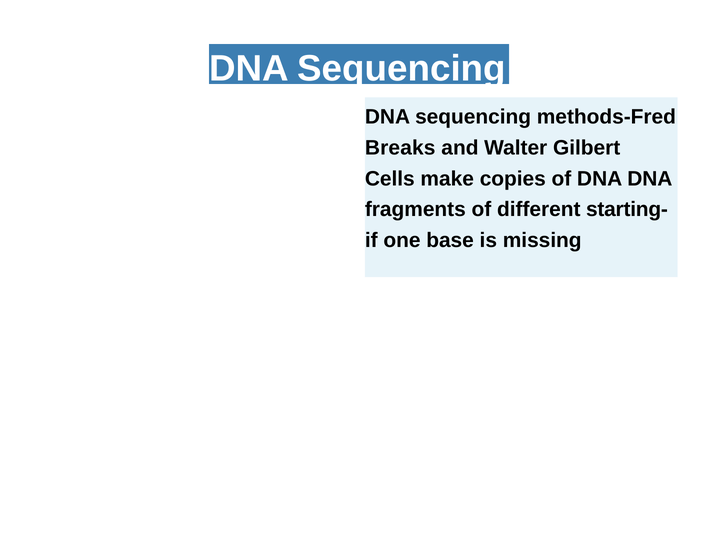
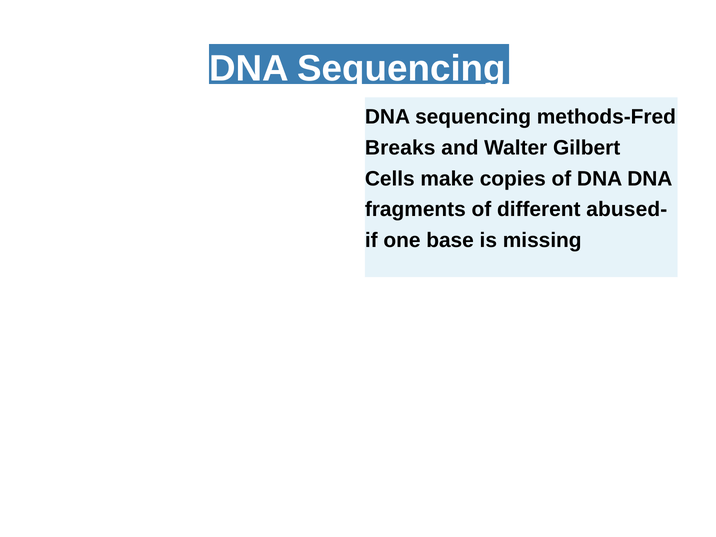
starting-: starting- -> abused-
